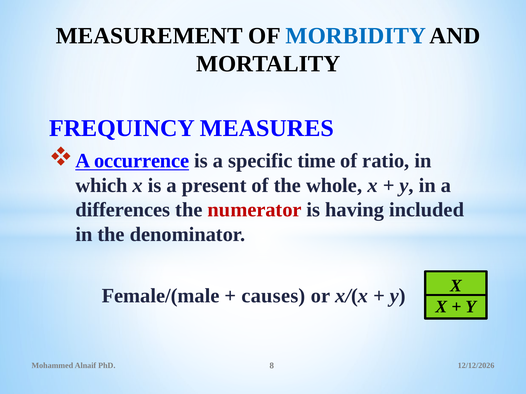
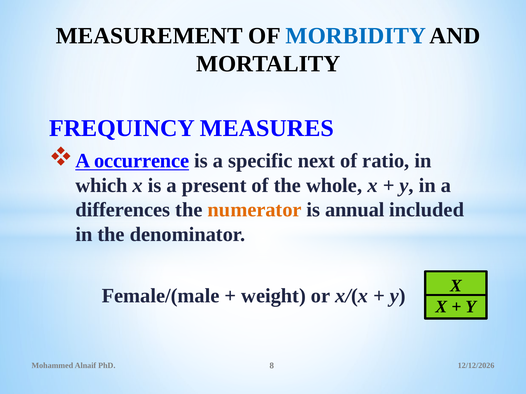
time: time -> next
numerator colour: red -> orange
having: having -> annual
causes: causes -> weight
